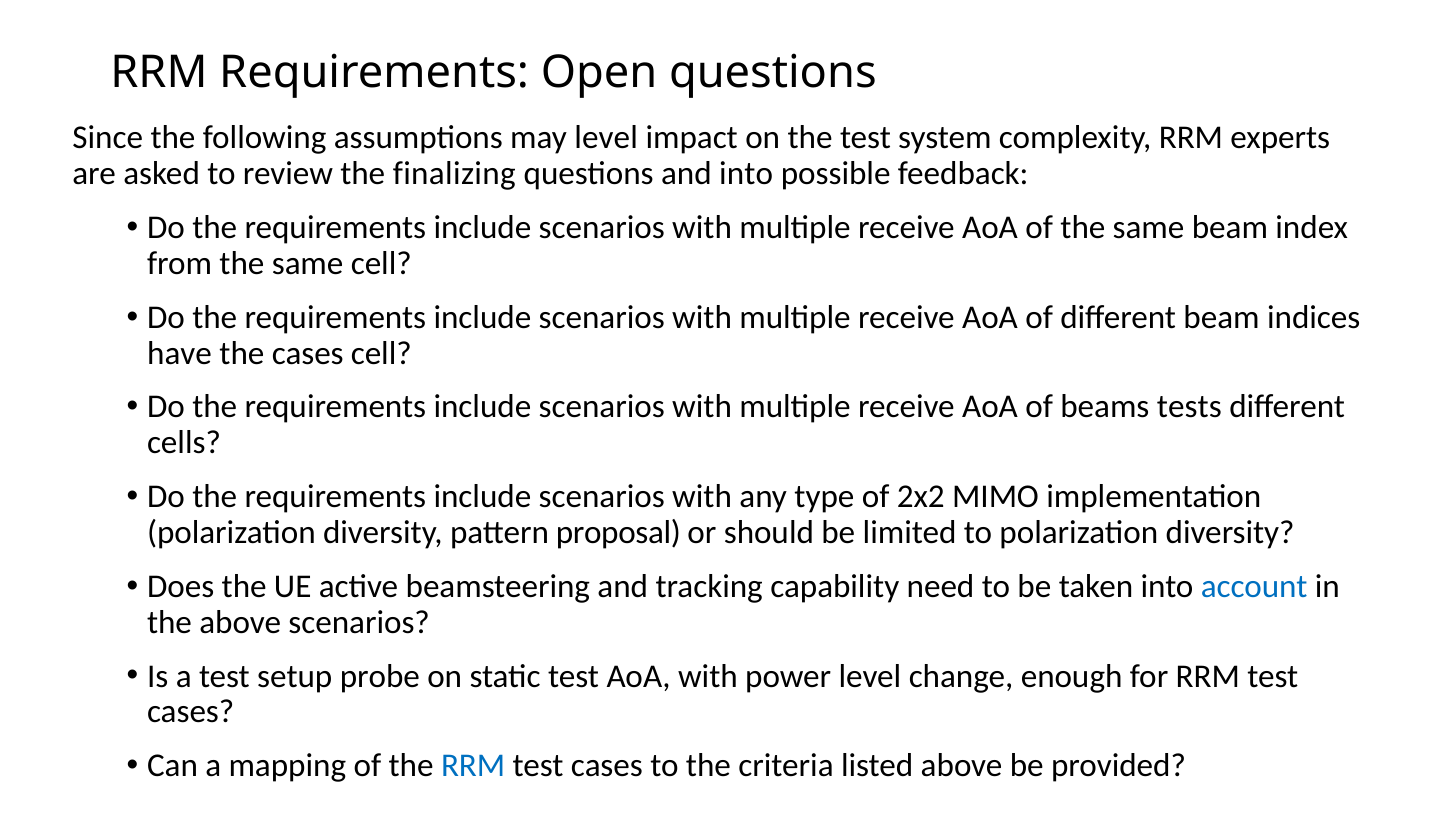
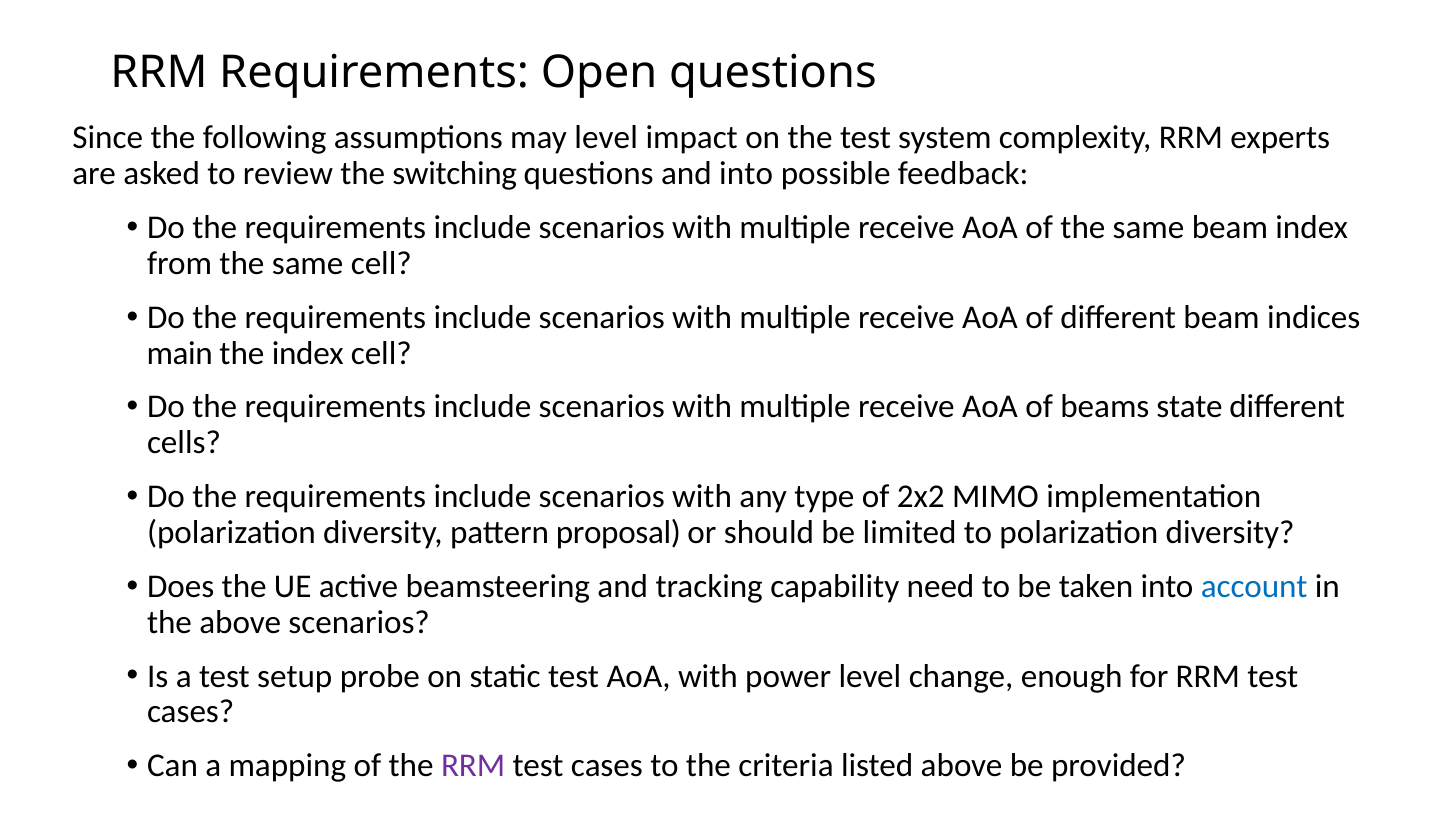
finalizing: finalizing -> switching
have: have -> main
the cases: cases -> index
tests: tests -> state
RRM at (473, 766) colour: blue -> purple
